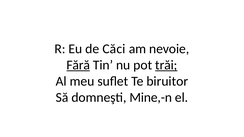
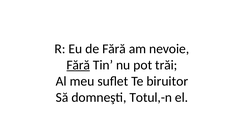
de Căci: Căci -> Fără
trăi underline: present -> none
Mine,-n: Mine,-n -> Totul,-n
